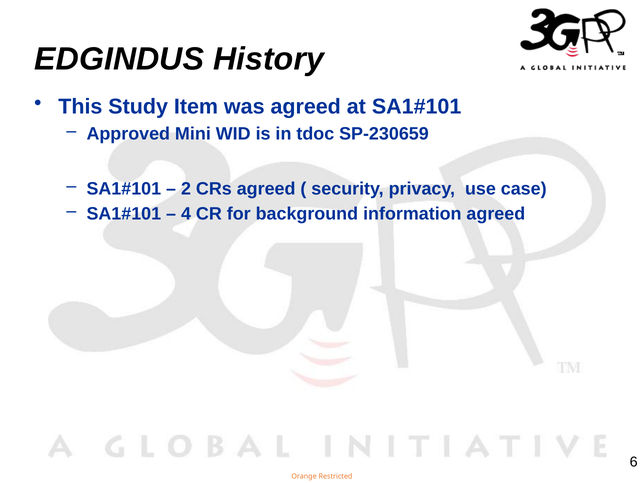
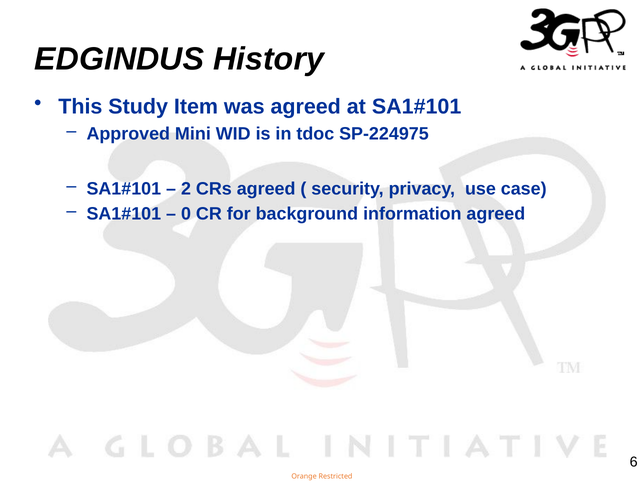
SP-230659: SP-230659 -> SP-224975
4: 4 -> 0
